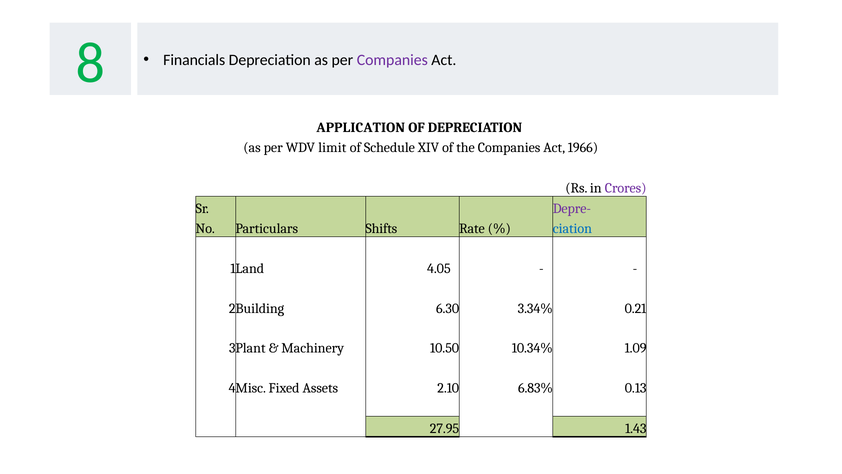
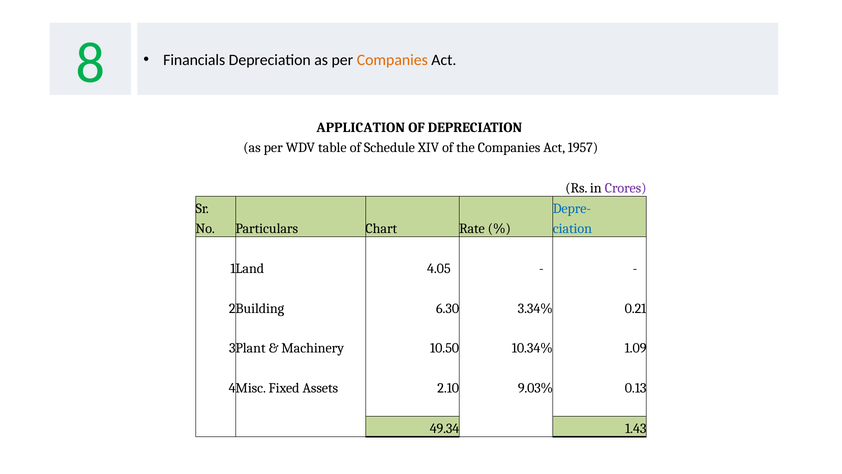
Companies at (392, 60) colour: purple -> orange
limit: limit -> table
1966: 1966 -> 1957
Depre- colour: purple -> blue
Shifts: Shifts -> Chart
6.83%: 6.83% -> 9.03%
27.95: 27.95 -> 49.34
